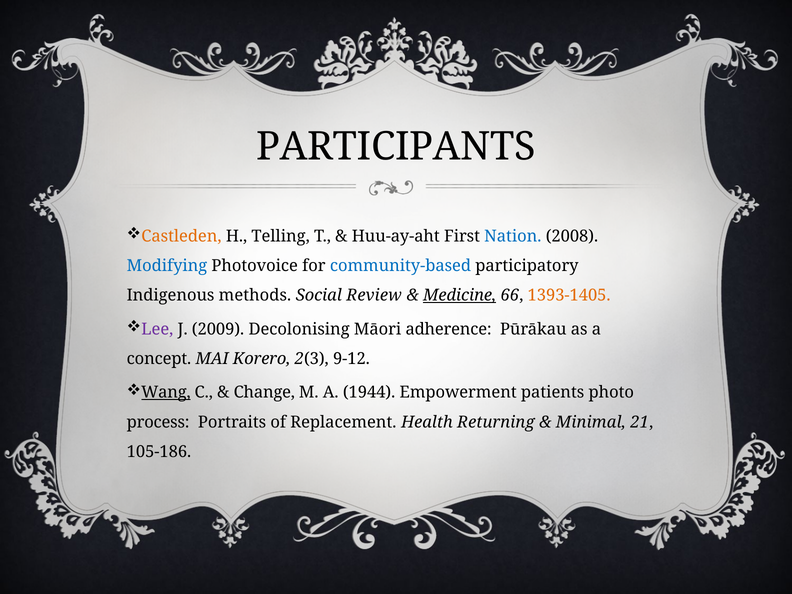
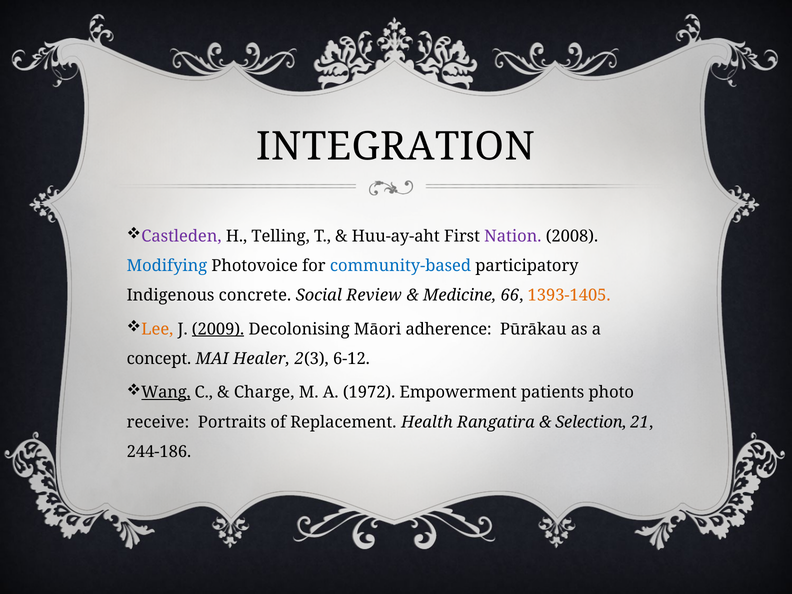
PARTICIPANTS: PARTICIPANTS -> INTEGRATION
Castleden colour: orange -> purple
Nation colour: blue -> purple
methods: methods -> concrete
Medicine underline: present -> none
Lee colour: purple -> orange
2009 underline: none -> present
Korero: Korero -> Healer
9-12: 9-12 -> 6-12
Change: Change -> Charge
1944: 1944 -> 1972
process: process -> receive
Returning: Returning -> Rangatira
Minimal: Minimal -> Selection
105-186: 105-186 -> 244-186
